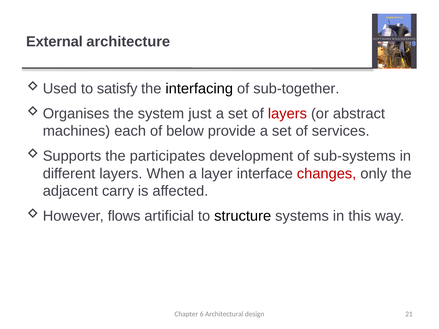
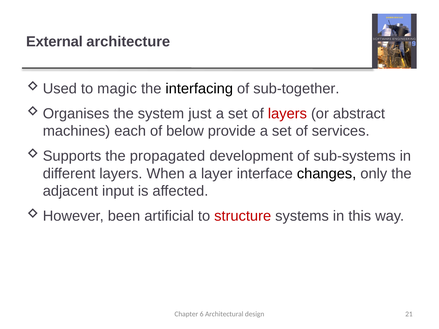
satisfy: satisfy -> magic
participates: participates -> propagated
changes colour: red -> black
carry: carry -> input
flows: flows -> been
structure colour: black -> red
